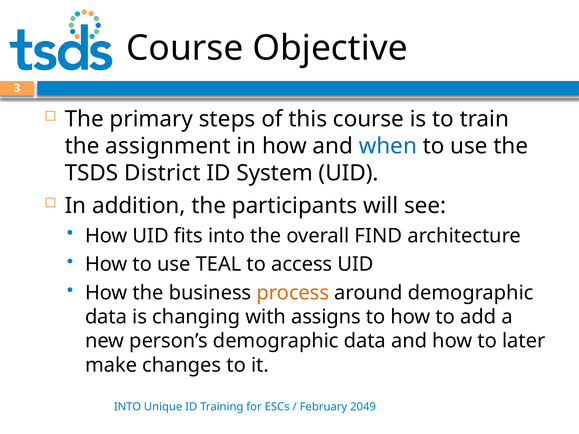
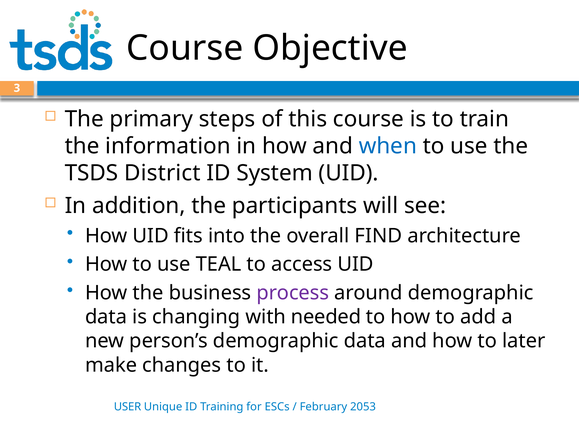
assignment: assignment -> information
process colour: orange -> purple
assigns: assigns -> needed
INTO at (128, 407): INTO -> USER
2049: 2049 -> 2053
